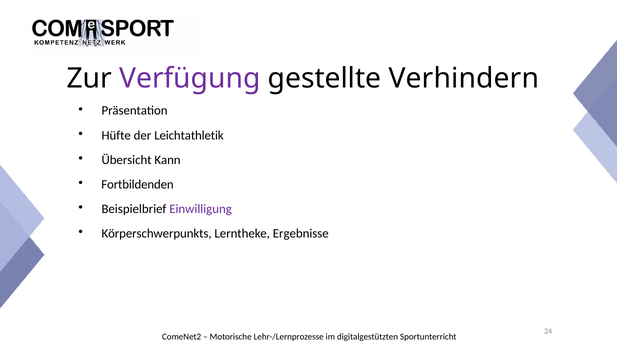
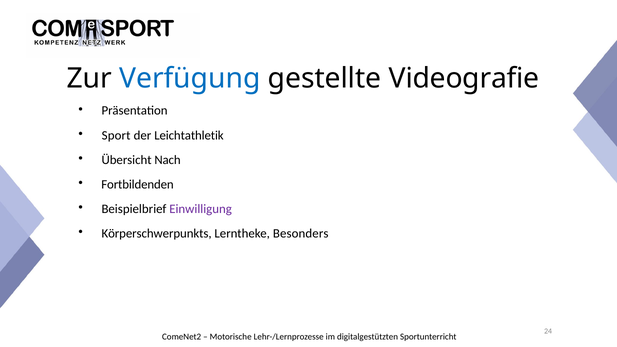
Verfügung colour: purple -> blue
Verhindern: Verhindern -> Videografie
Hüfte: Hüfte -> Sport
Kann: Kann -> Nach
Ergebnisse: Ergebnisse -> Besonders
